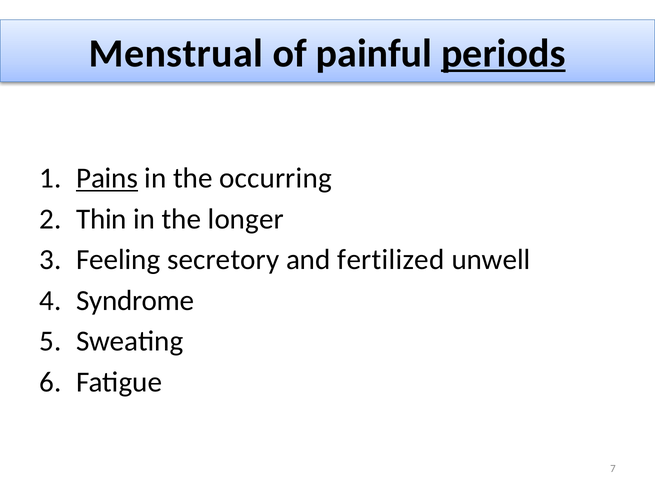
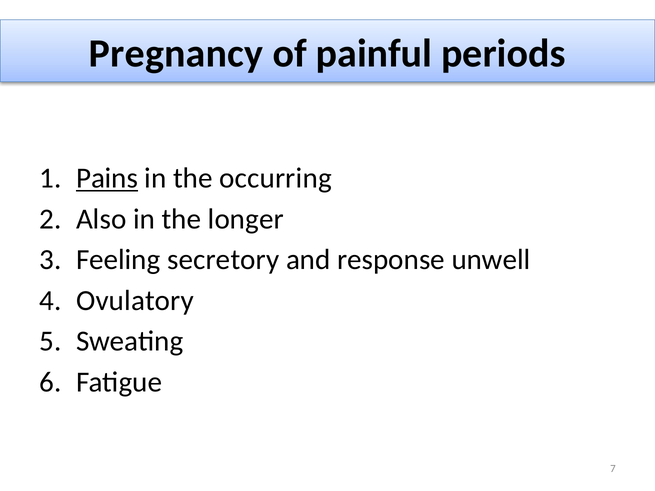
Menstrual: Menstrual -> Pregnancy
periods underline: present -> none
Thin: Thin -> Also
fertilized: fertilized -> response
Syndrome: Syndrome -> Ovulatory
